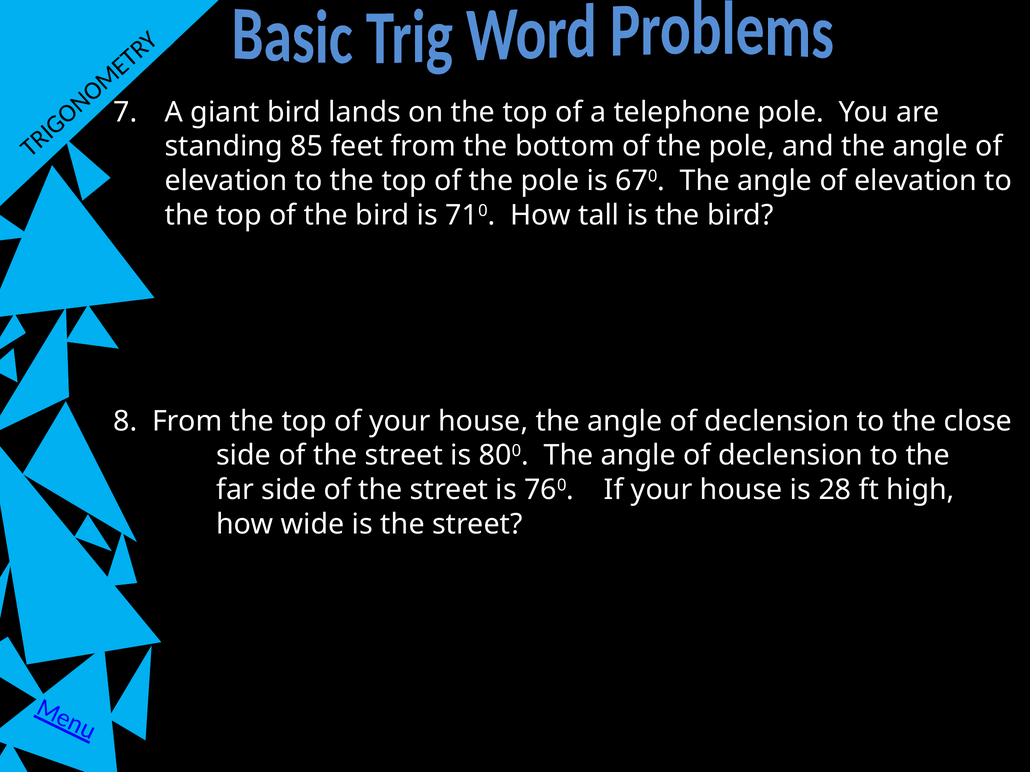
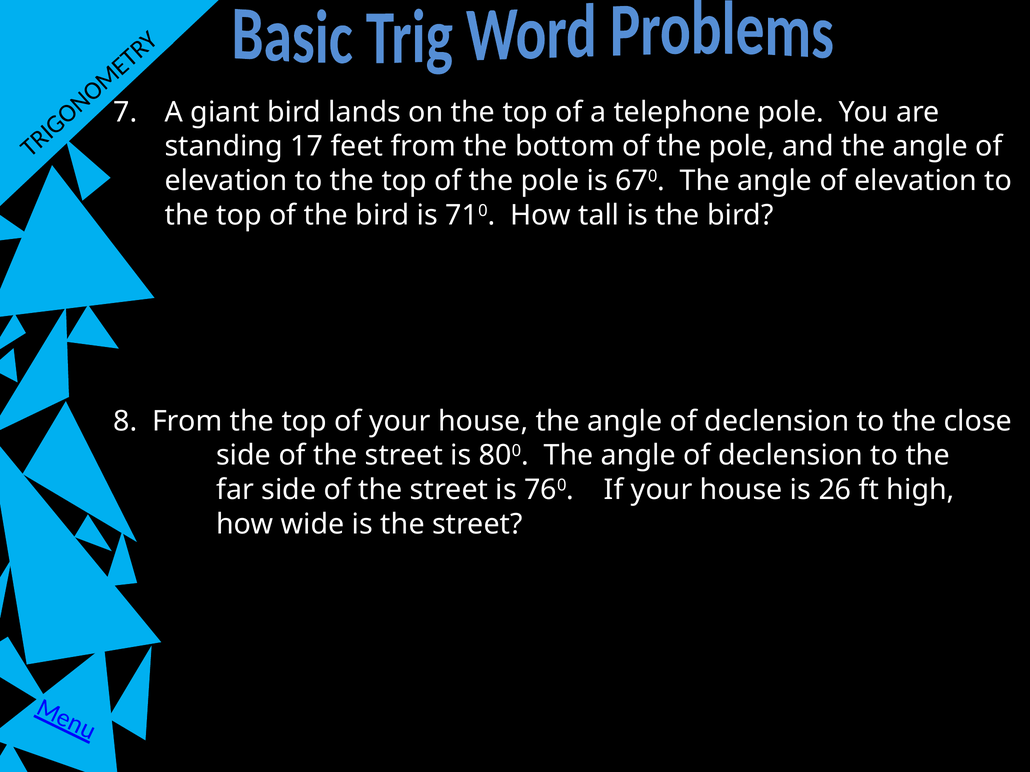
85: 85 -> 17
28: 28 -> 26
